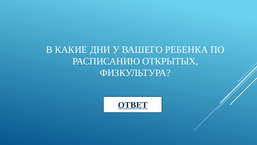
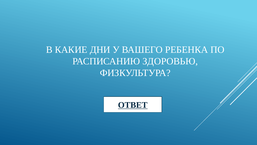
ОТКРЫТЫХ: ОТКРЫТЫХ -> ЗДОРОВЬЮ
